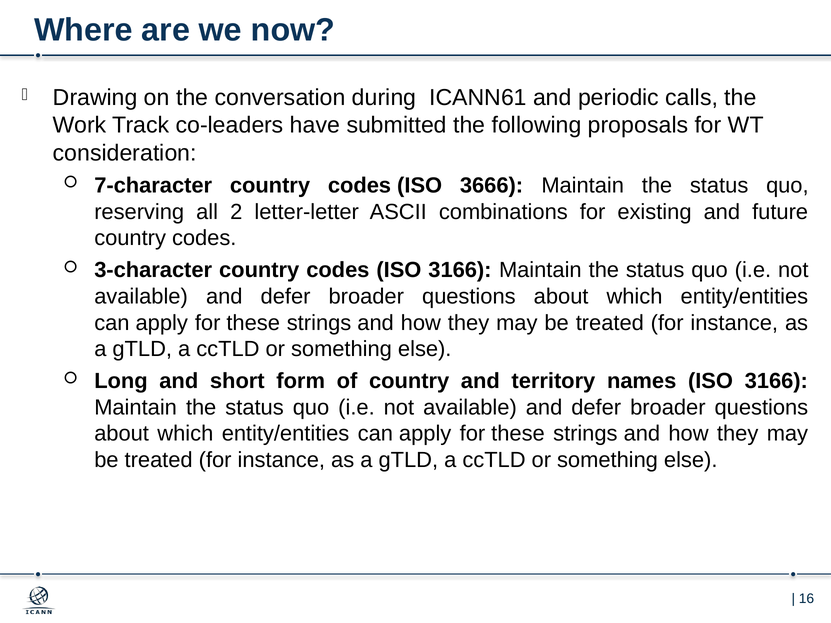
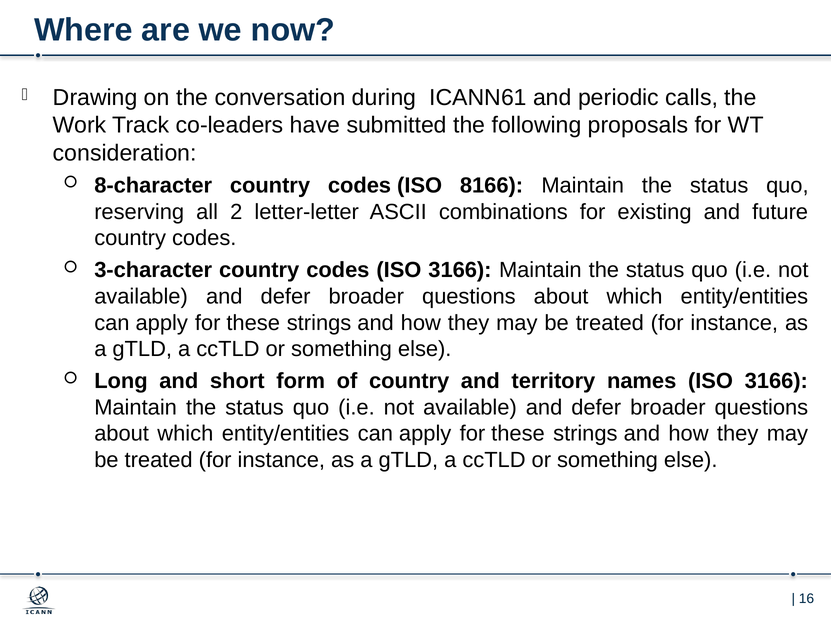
7-character: 7-character -> 8-character
3666: 3666 -> 8166
